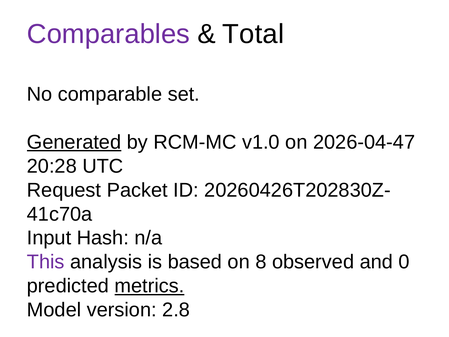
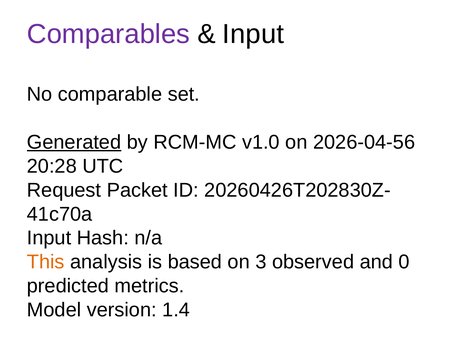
Total at (253, 34): Total -> Input
2026-04-47: 2026-04-47 -> 2026-04-56
This colour: purple -> orange
8: 8 -> 3
metrics underline: present -> none
2.8: 2.8 -> 1.4
